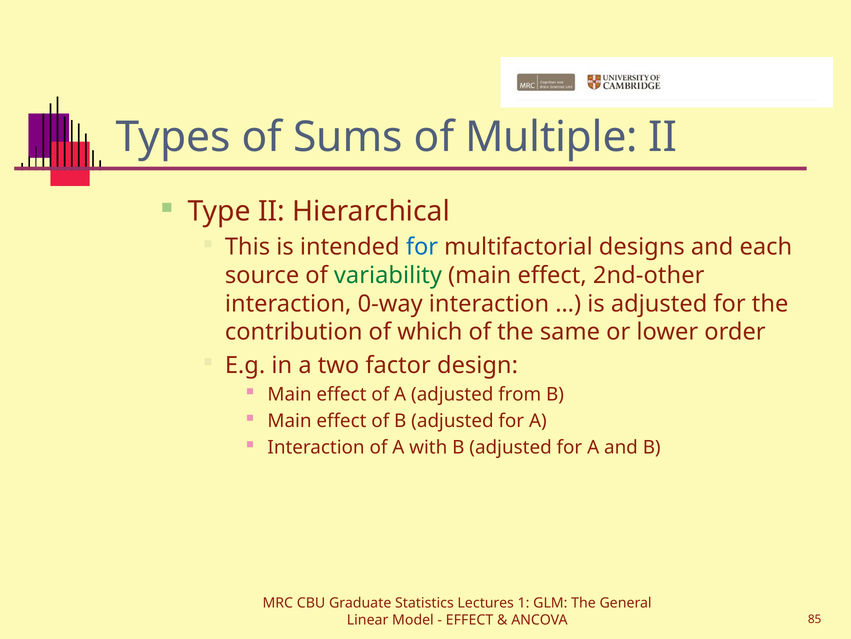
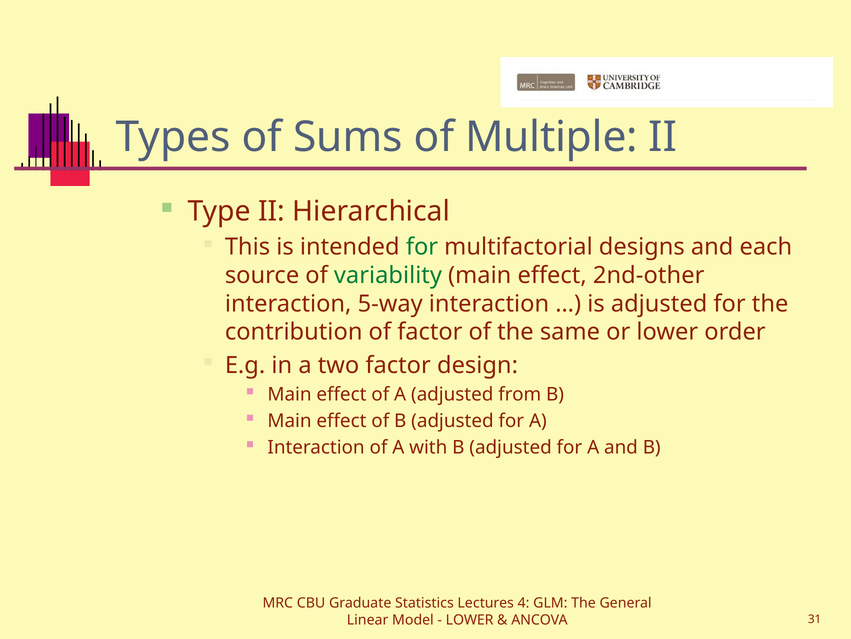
for at (422, 247) colour: blue -> green
0-way: 0-way -> 5-way
of which: which -> factor
1: 1 -> 4
EFFECT at (470, 619): EFFECT -> LOWER
85: 85 -> 31
